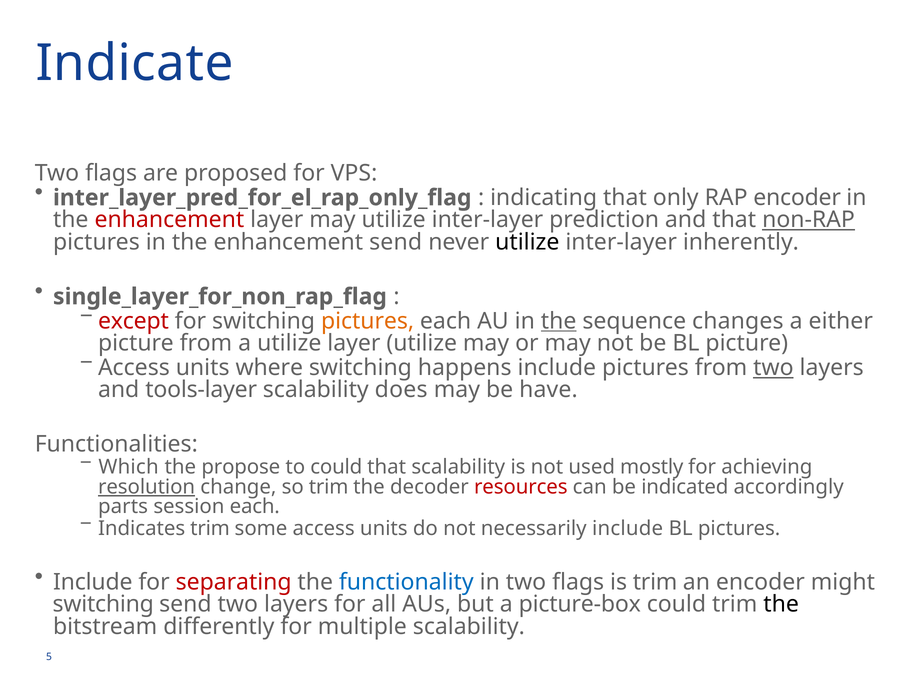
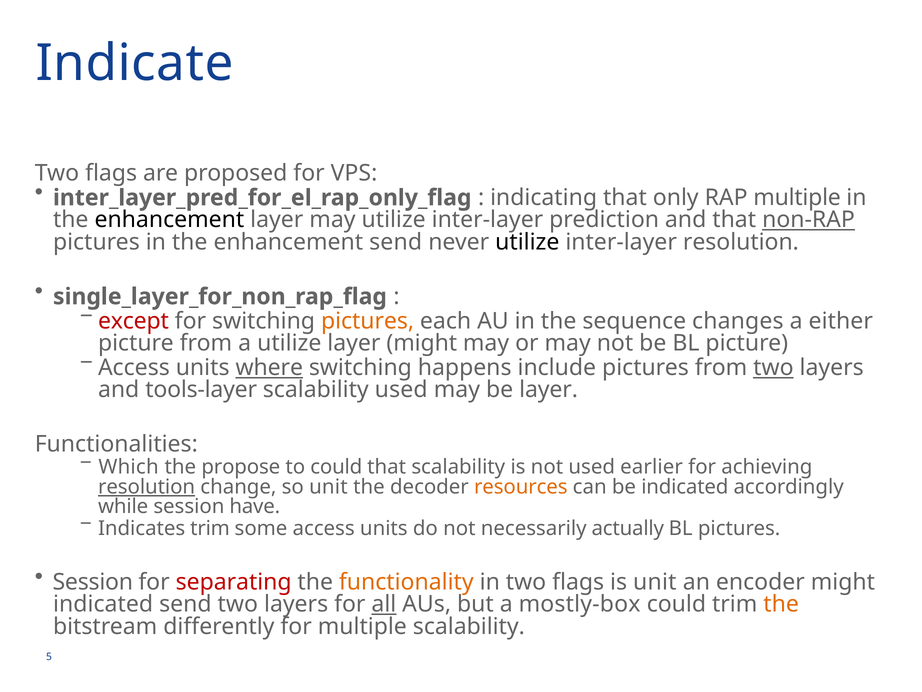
RAP encoder: encoder -> multiple
enhancement at (169, 220) colour: red -> black
inter-layer inherently: inherently -> resolution
the at (559, 321) underline: present -> none
layer utilize: utilize -> might
where underline: none -> present
scalability does: does -> used
be have: have -> layer
mostly: mostly -> earlier
so trim: trim -> unit
resources colour: red -> orange
parts: parts -> while
session each: each -> have
necessarily include: include -> actually
Include at (93, 582): Include -> Session
functionality colour: blue -> orange
is trim: trim -> unit
switching at (103, 604): switching -> indicated
all underline: none -> present
picture-box: picture-box -> mostly-box
the at (781, 604) colour: black -> orange
